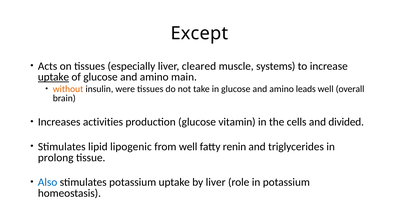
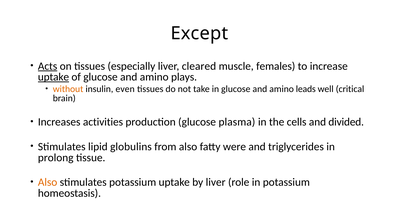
Acts underline: none -> present
systems: systems -> females
main: main -> plays
were: were -> even
overall: overall -> critical
vitamin: vitamin -> plasma
lipogenic: lipogenic -> globulins
from well: well -> also
renin: renin -> were
Also at (48, 183) colour: blue -> orange
